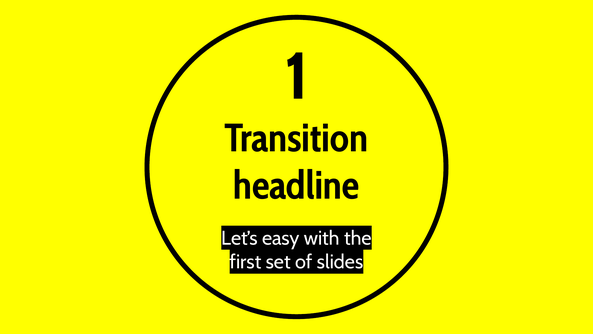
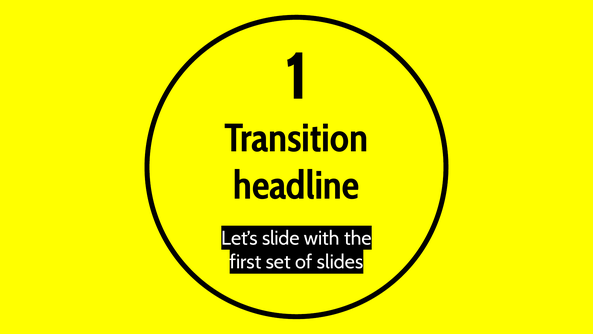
easy: easy -> slide
